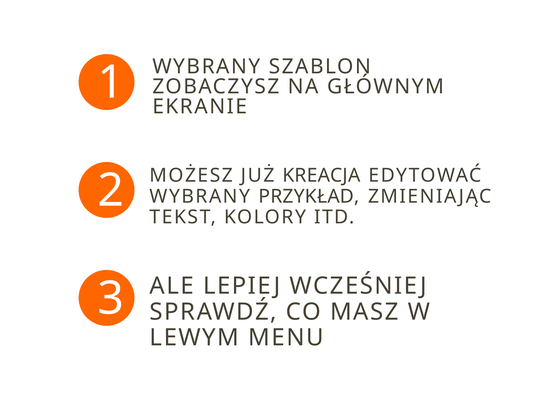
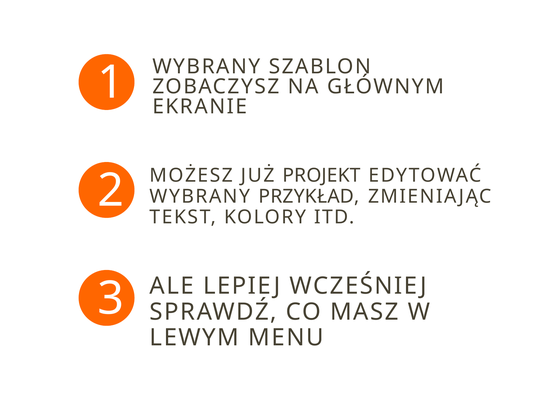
KREACJA: KREACJA -> PROJEKT
